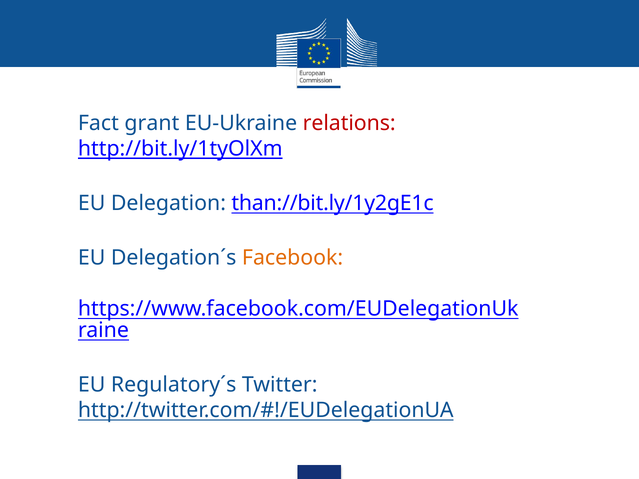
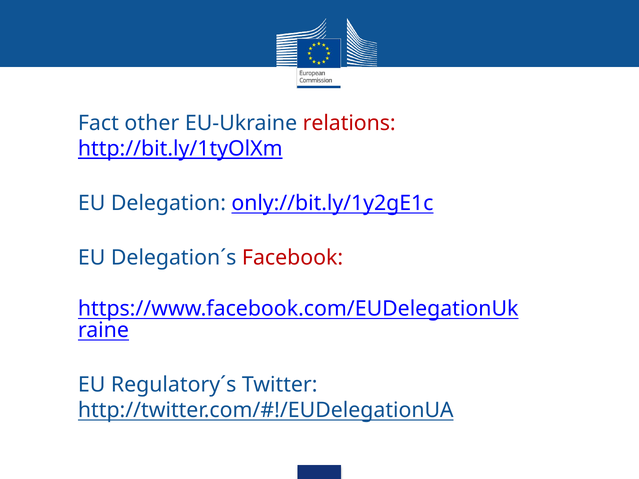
grant: grant -> other
than://bit.ly/1y2gE1c: than://bit.ly/1y2gE1c -> only://bit.ly/1y2gE1c
Facebook colour: orange -> red
